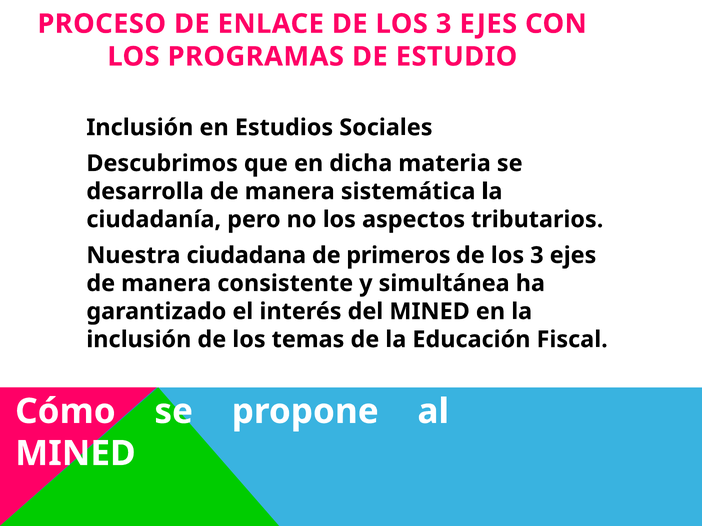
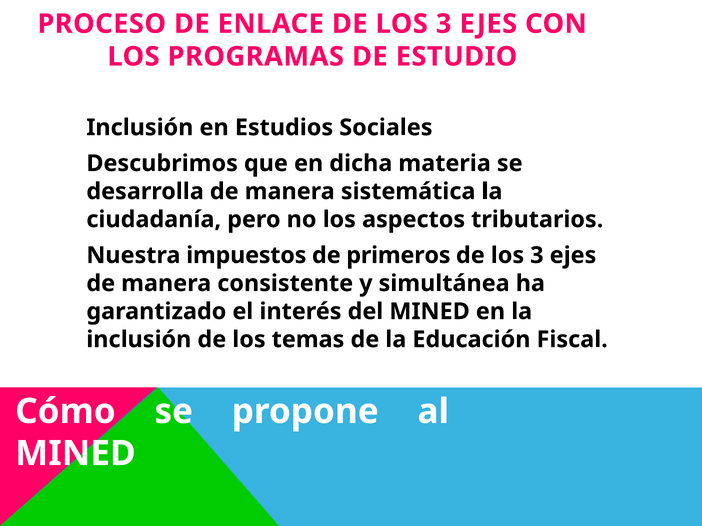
ciudadana: ciudadana -> impuestos
